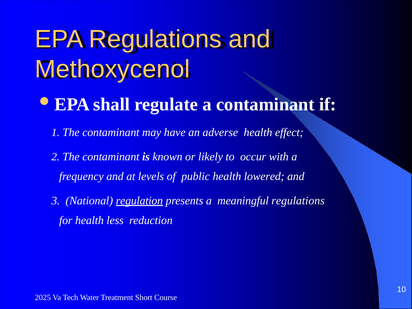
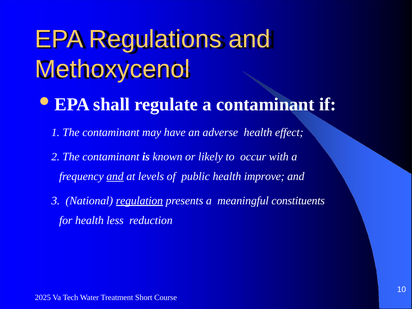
and at (115, 176) underline: none -> present
lowered: lowered -> improve
meaningful regulations: regulations -> constituents
